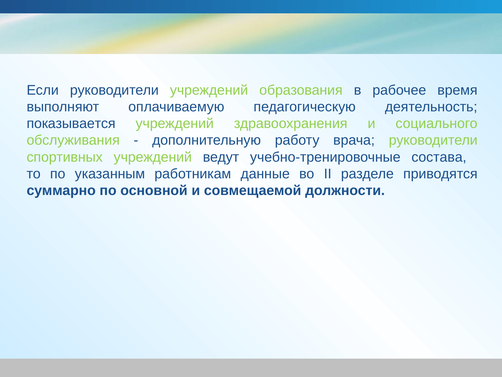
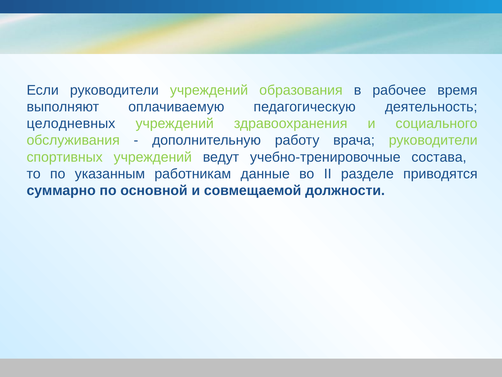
показывается: показывается -> целодневных
